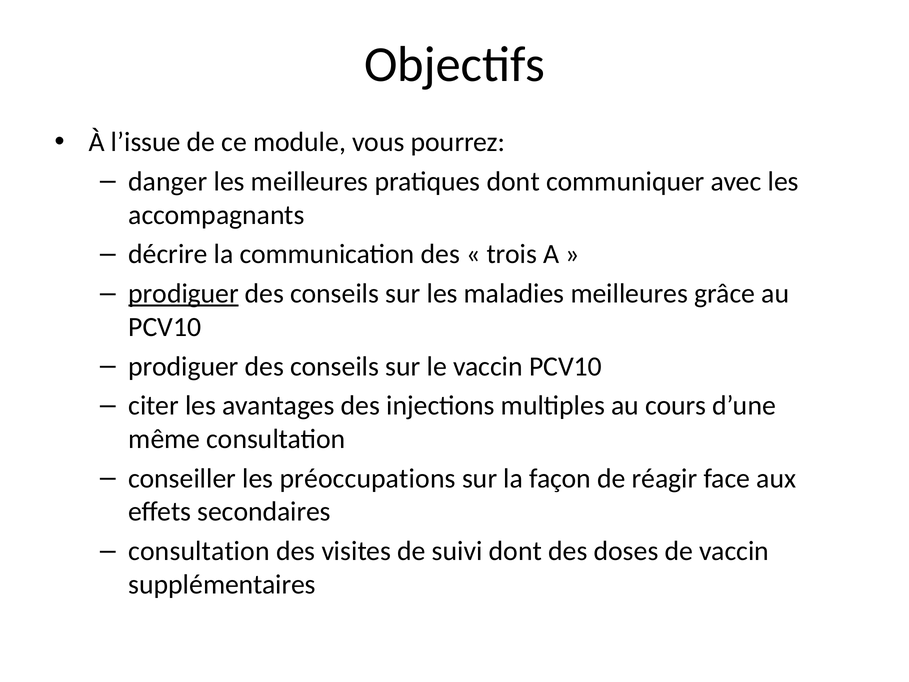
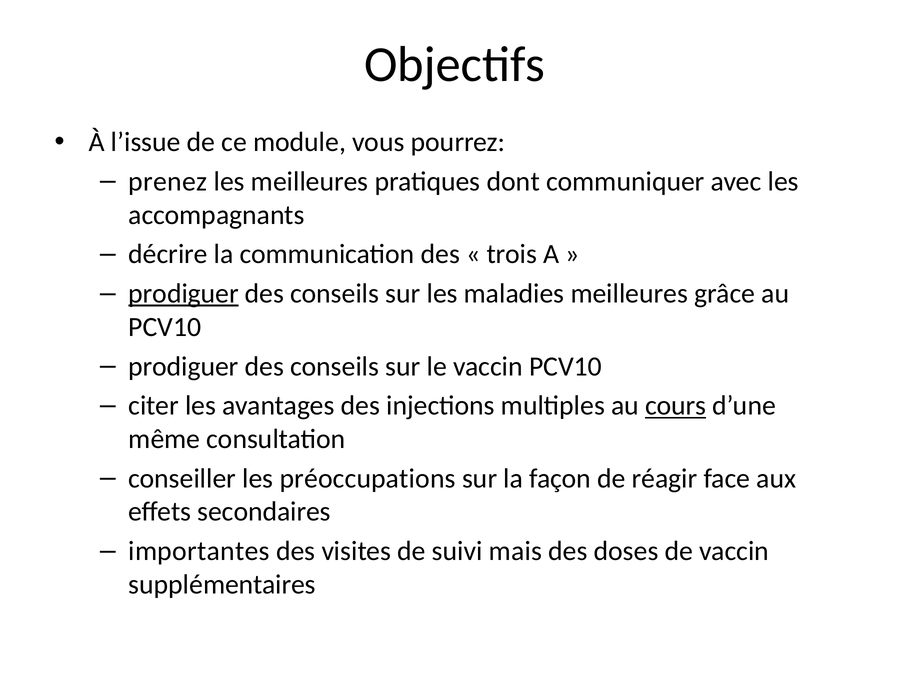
danger: danger -> prenez
cours underline: none -> present
consultation at (199, 551): consultation -> importantes
suivi dont: dont -> mais
